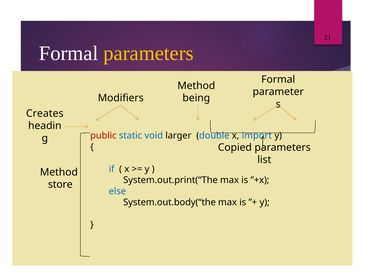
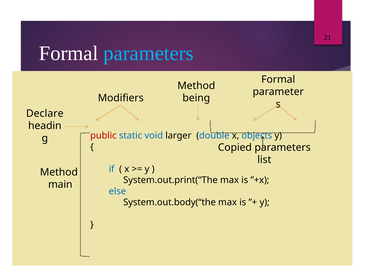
parameters at (149, 53) colour: yellow -> light blue
Creates: Creates -> Declare
import: import -> objects
store: store -> main
